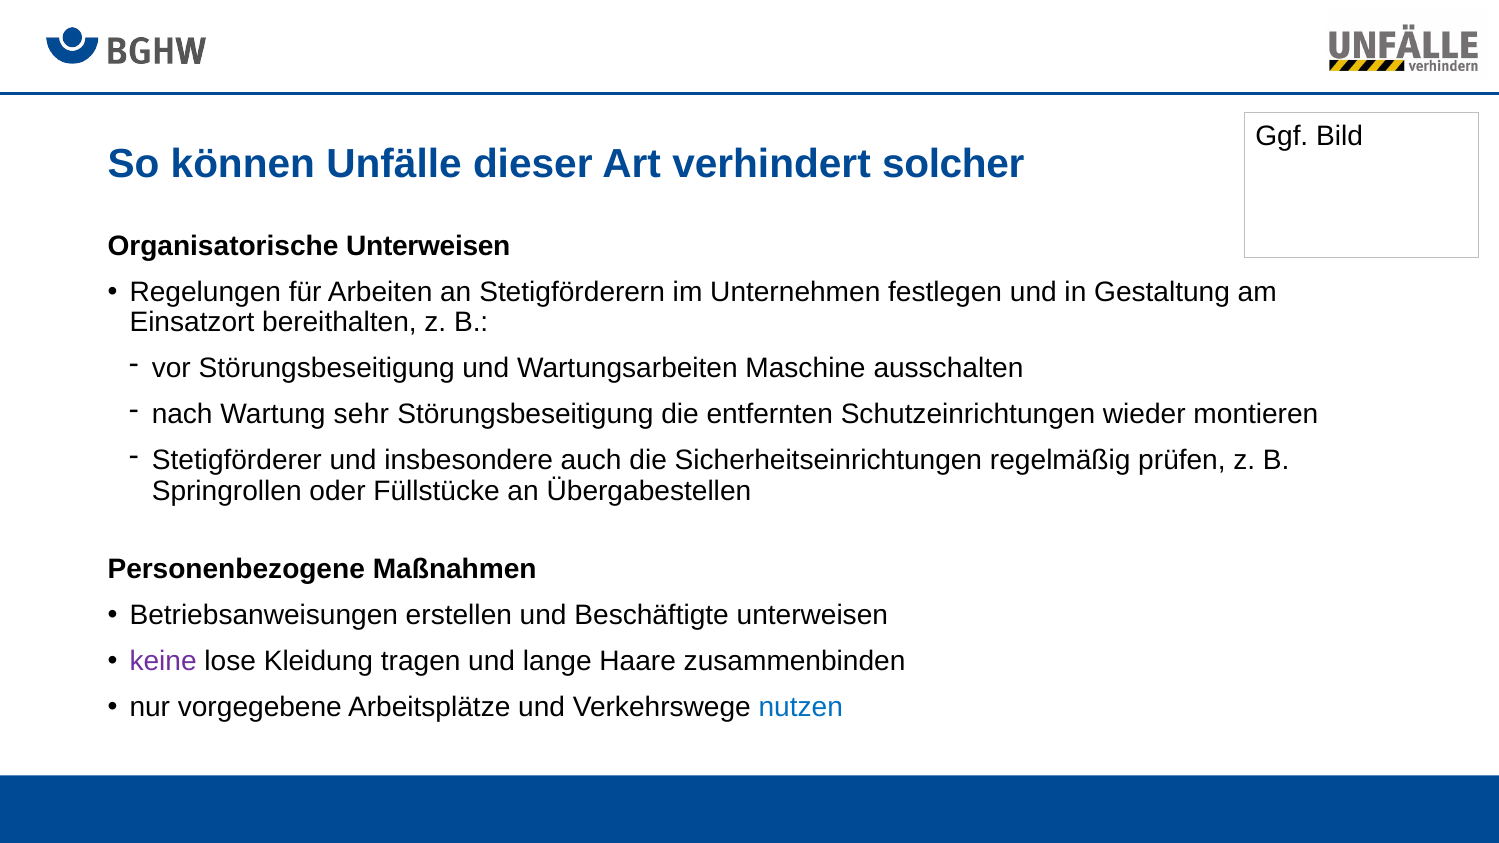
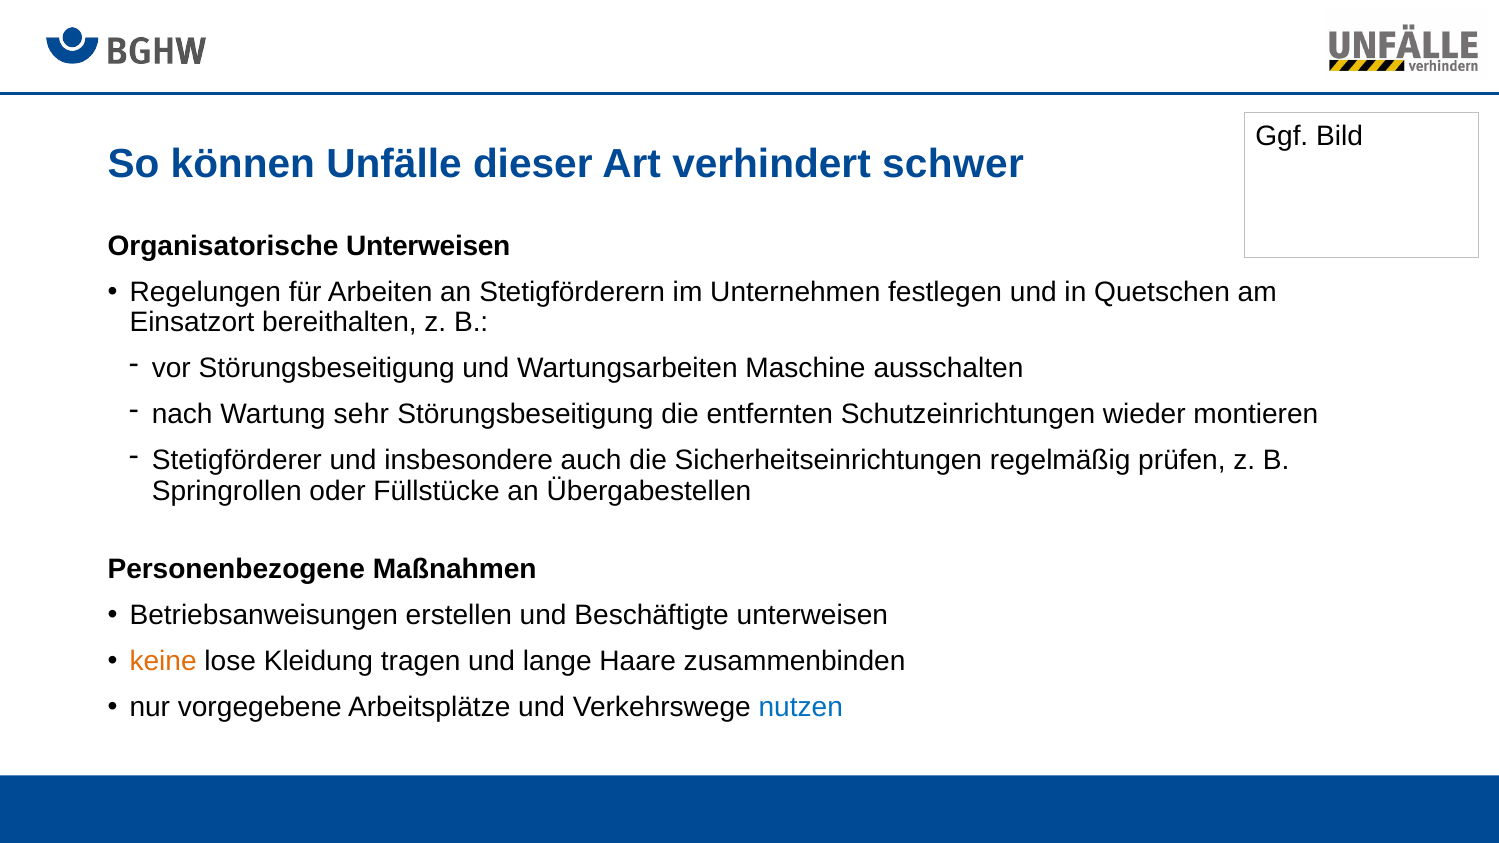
solcher: solcher -> schwer
Gestaltung: Gestaltung -> Quetschen
keine colour: purple -> orange
